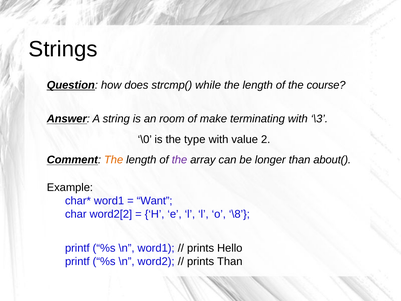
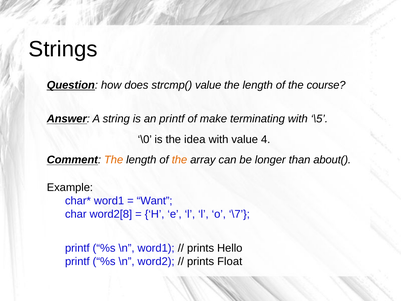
strcmp( while: while -> value
an room: room -> printf
\3: \3 -> \5
type: type -> idea
2: 2 -> 4
the at (179, 160) colour: purple -> orange
word2[2: word2[2 -> word2[8
\8: \8 -> \7
prints Than: Than -> Float
